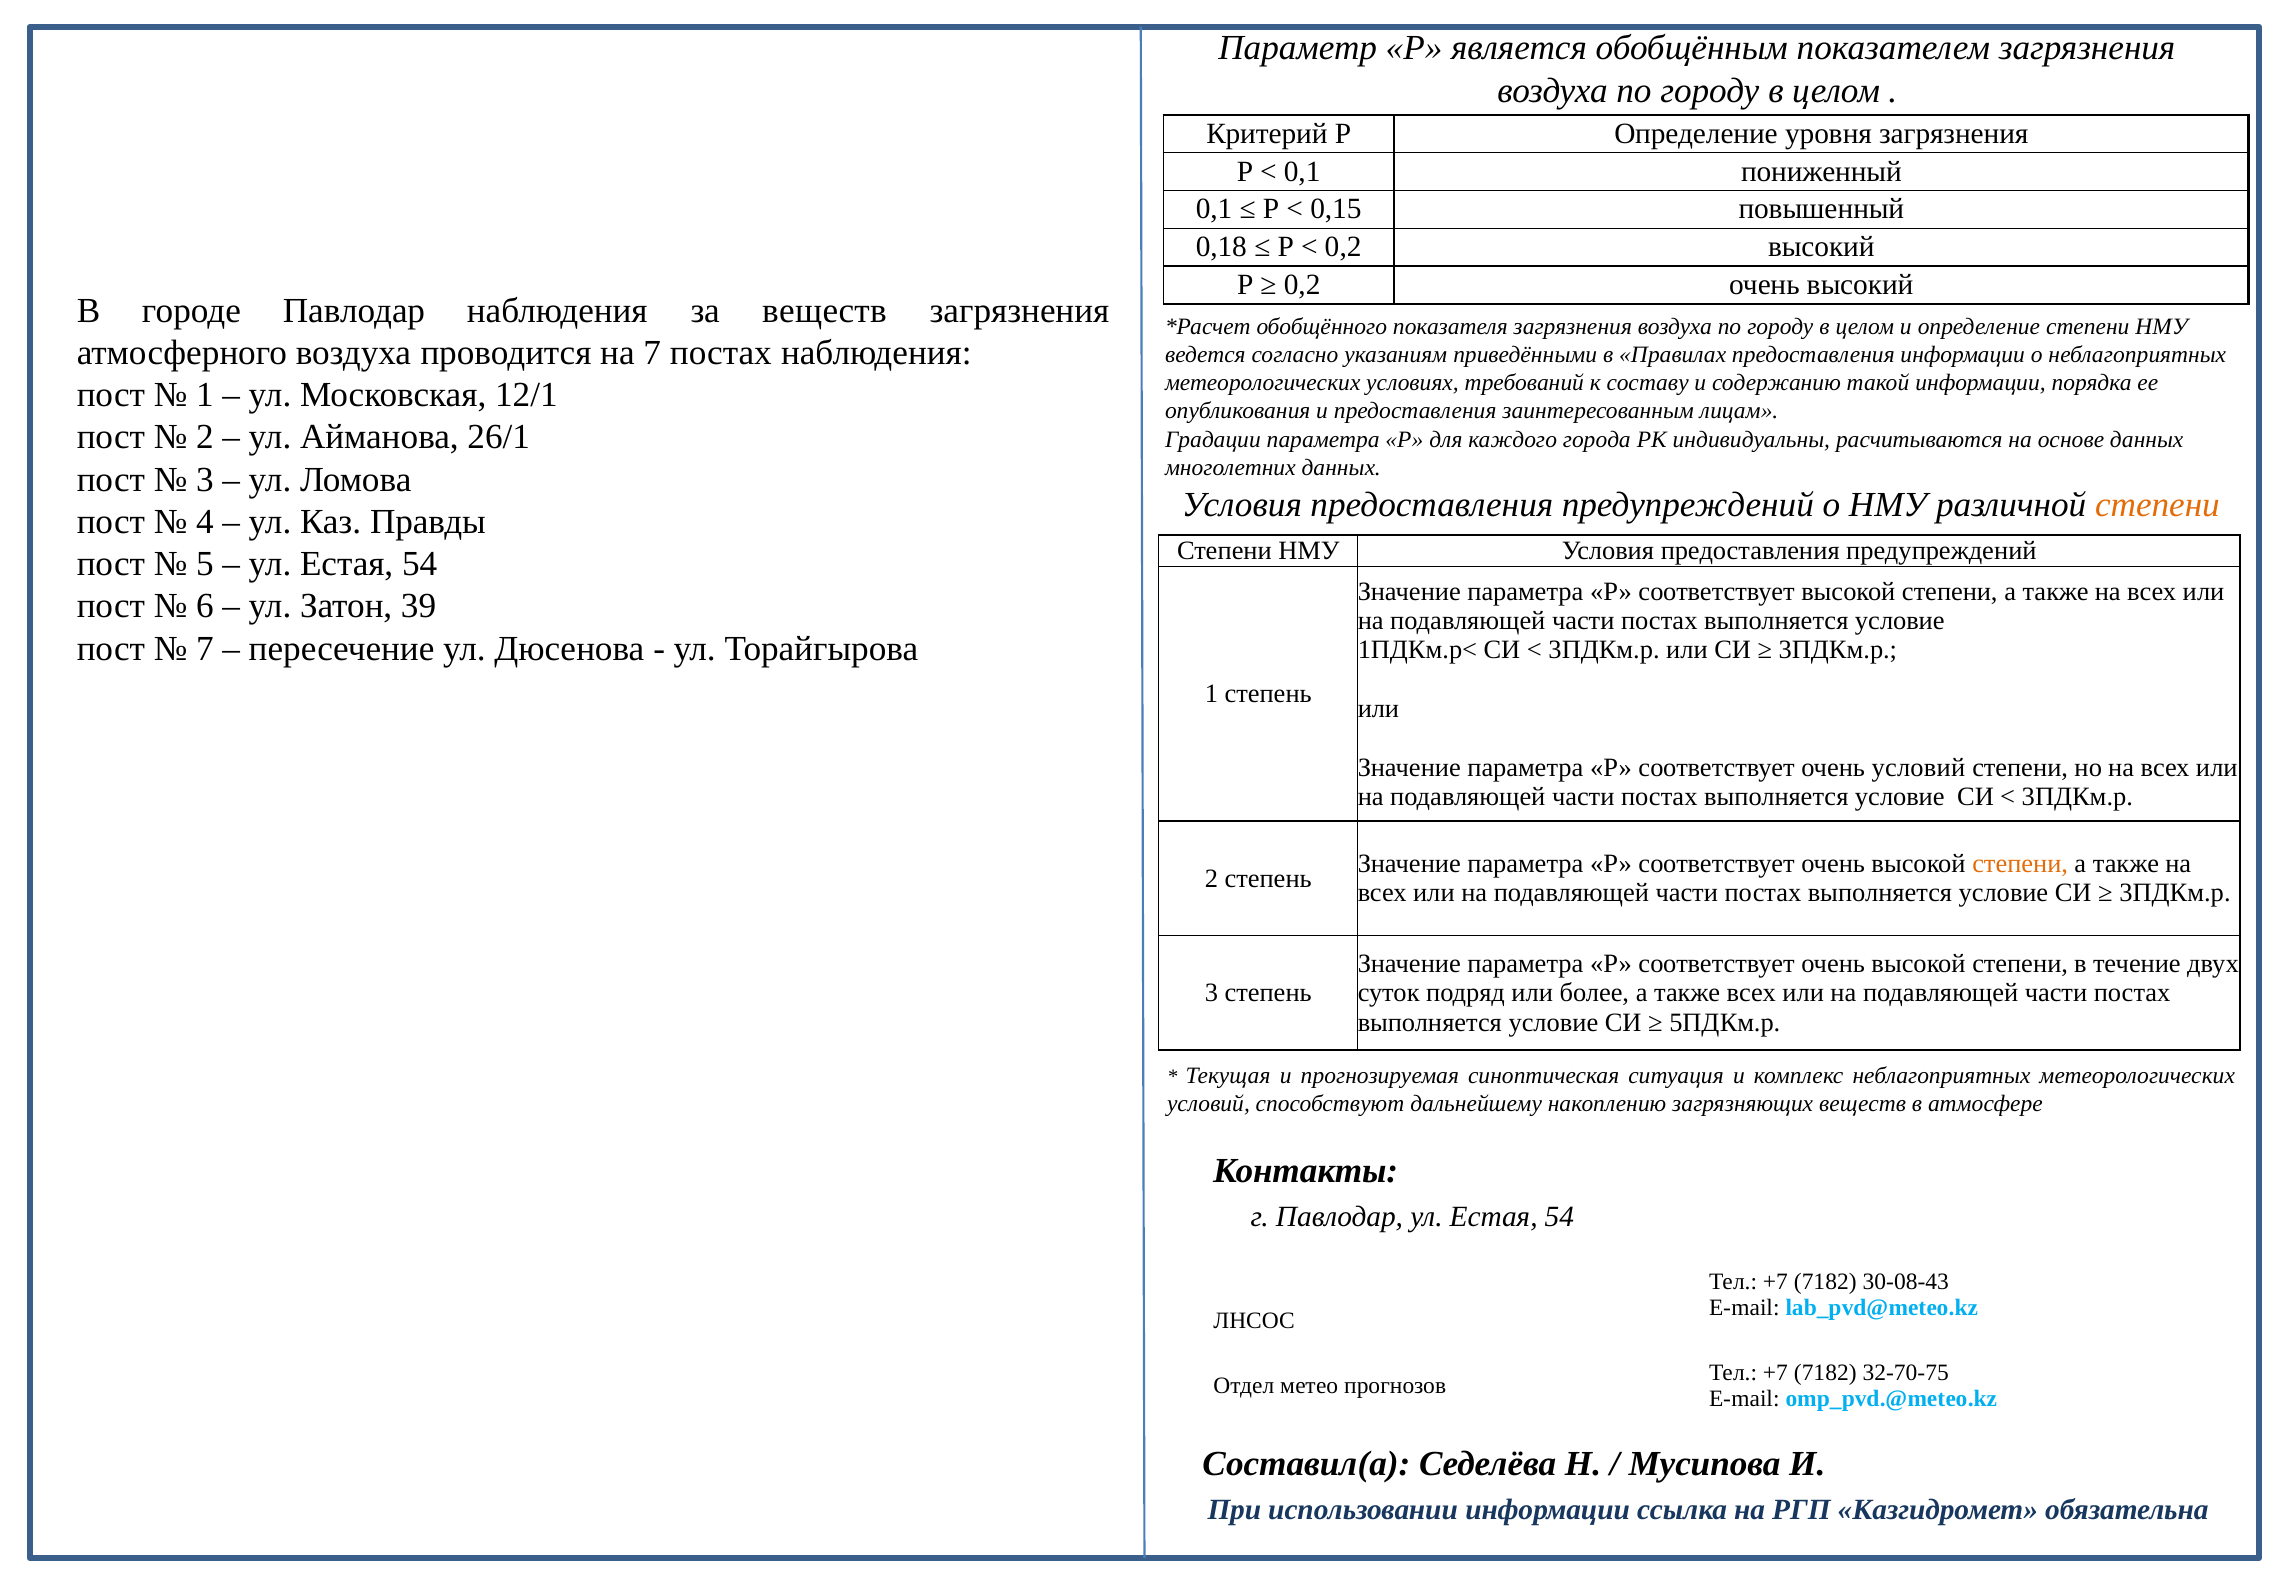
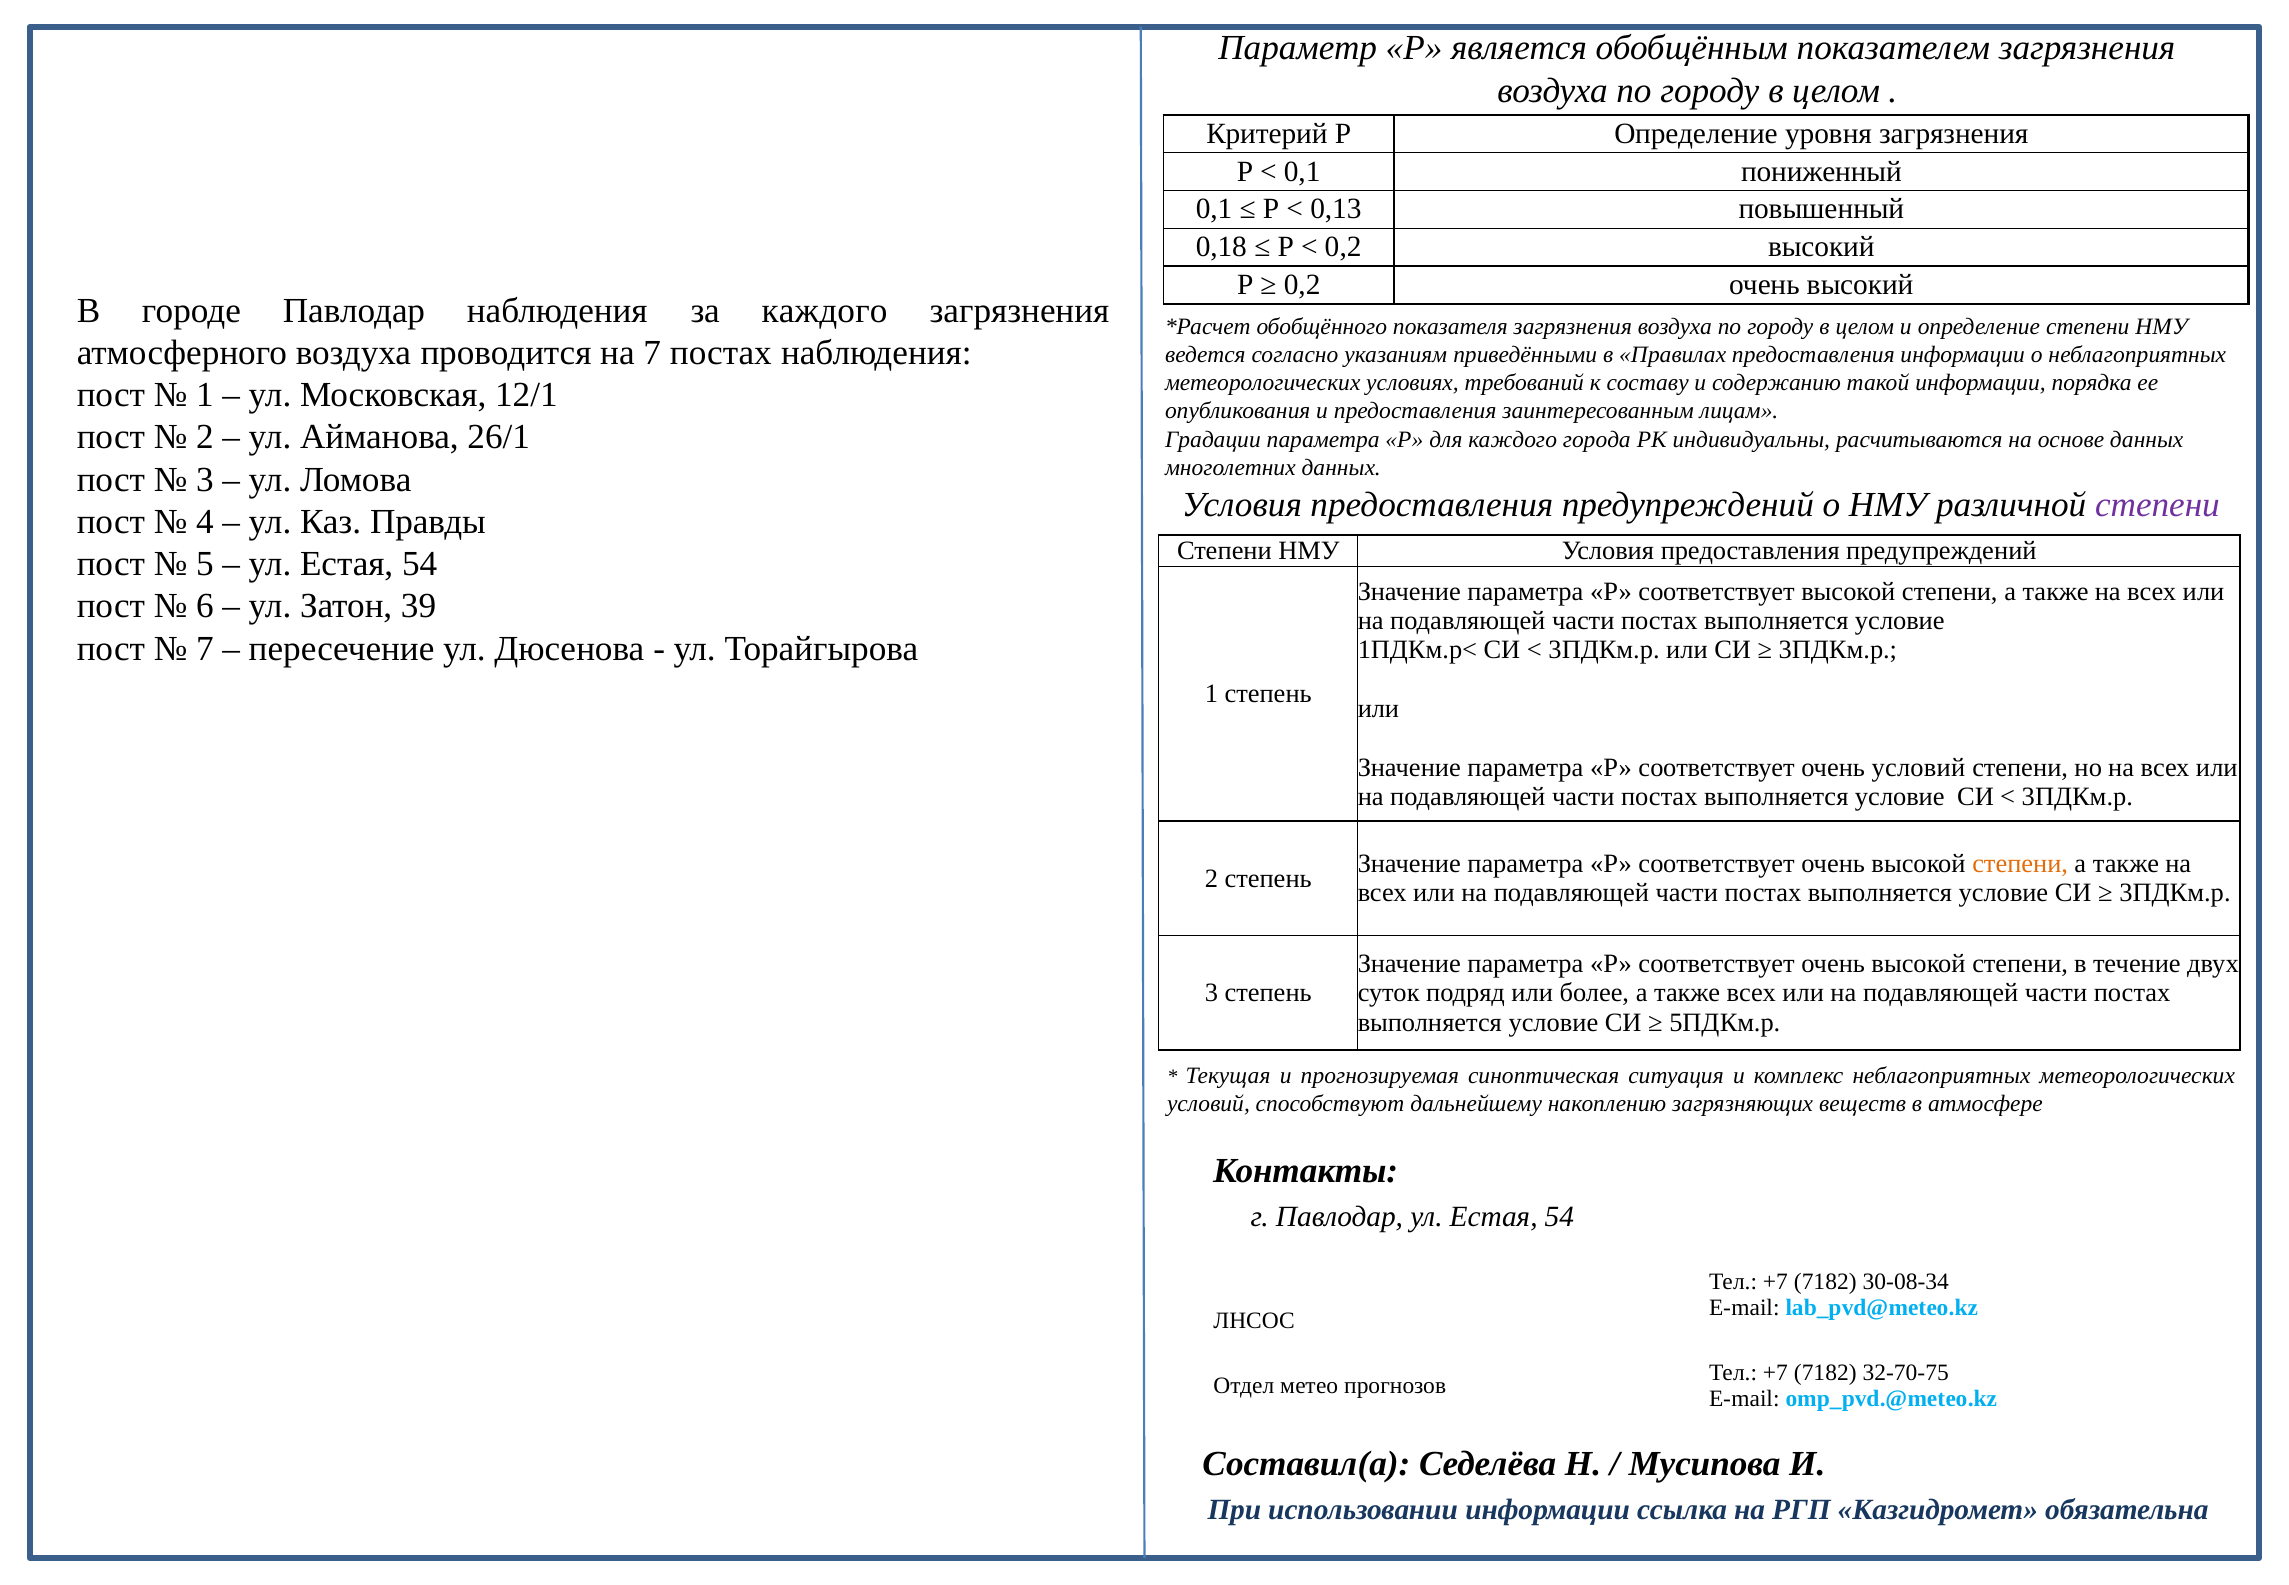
0,15: 0,15 -> 0,13
за веществ: веществ -> каждого
степени at (2157, 505) colour: orange -> purple
30-08-43: 30-08-43 -> 30-08-34
